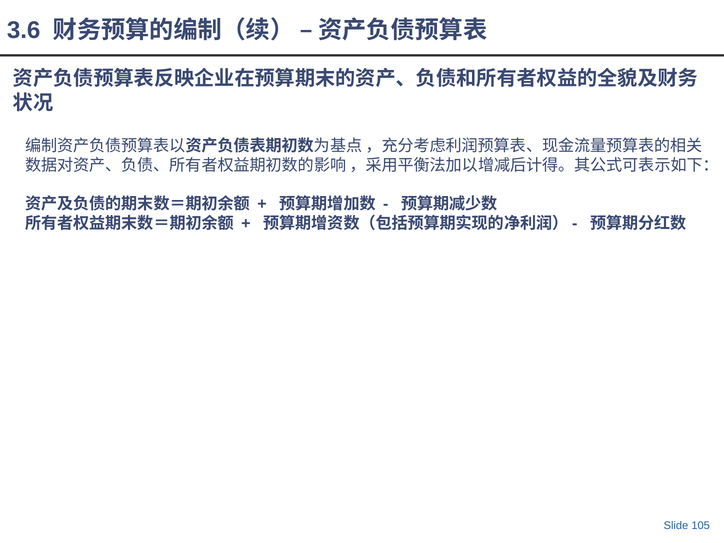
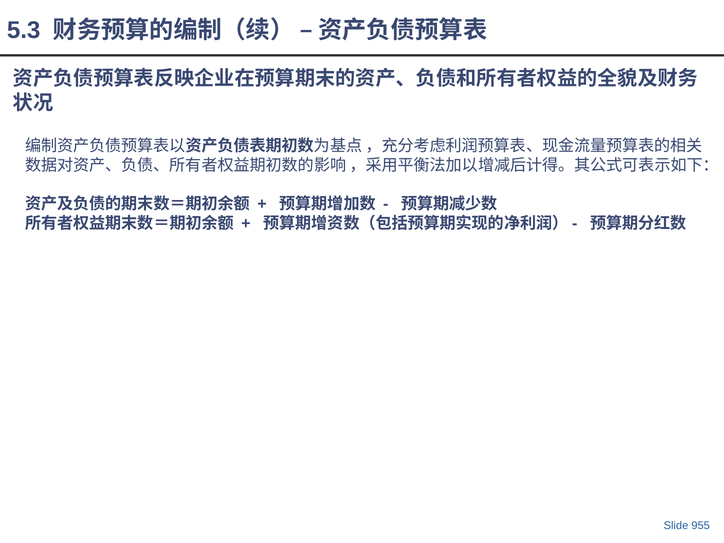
3.6: 3.6 -> 5.3
105: 105 -> 955
